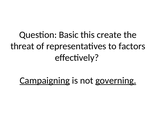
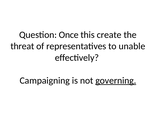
Basic: Basic -> Once
factors: factors -> unable
Campaigning underline: present -> none
